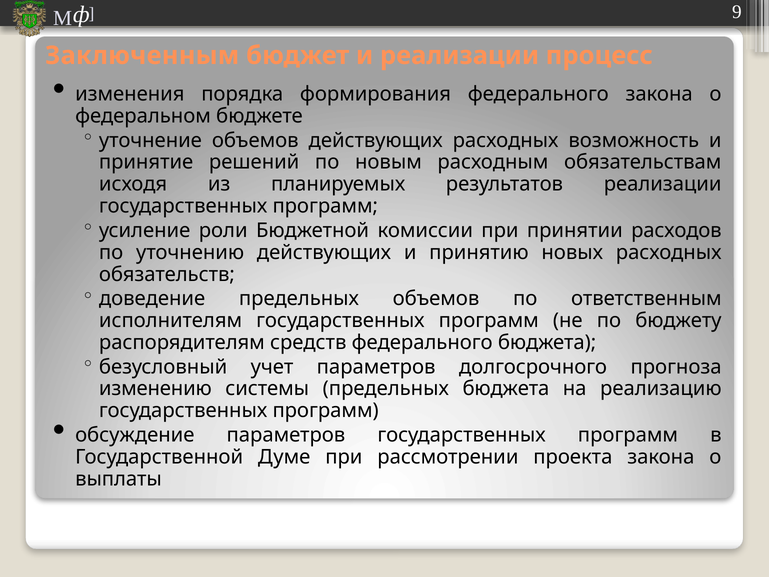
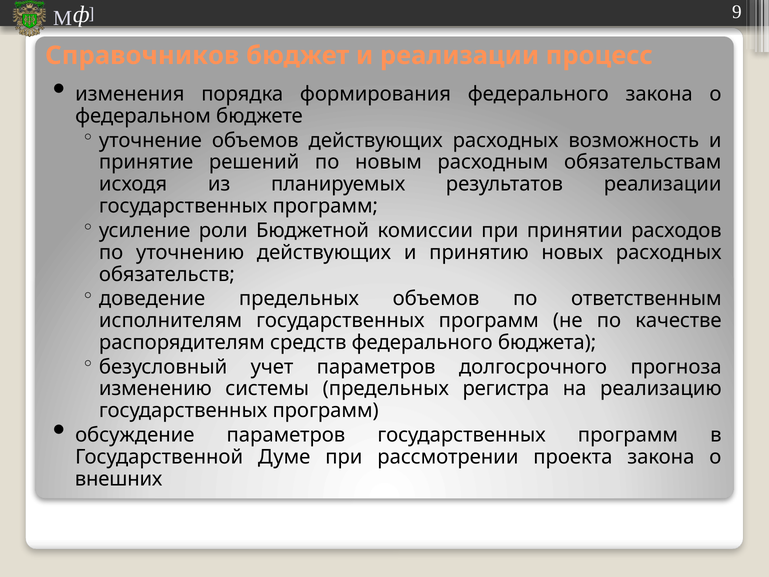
Заключенным: Заключенным -> Справочников
бюджету: бюджету -> качестве
предельных бюджета: бюджета -> регистра
выплаты: выплаты -> внешних
